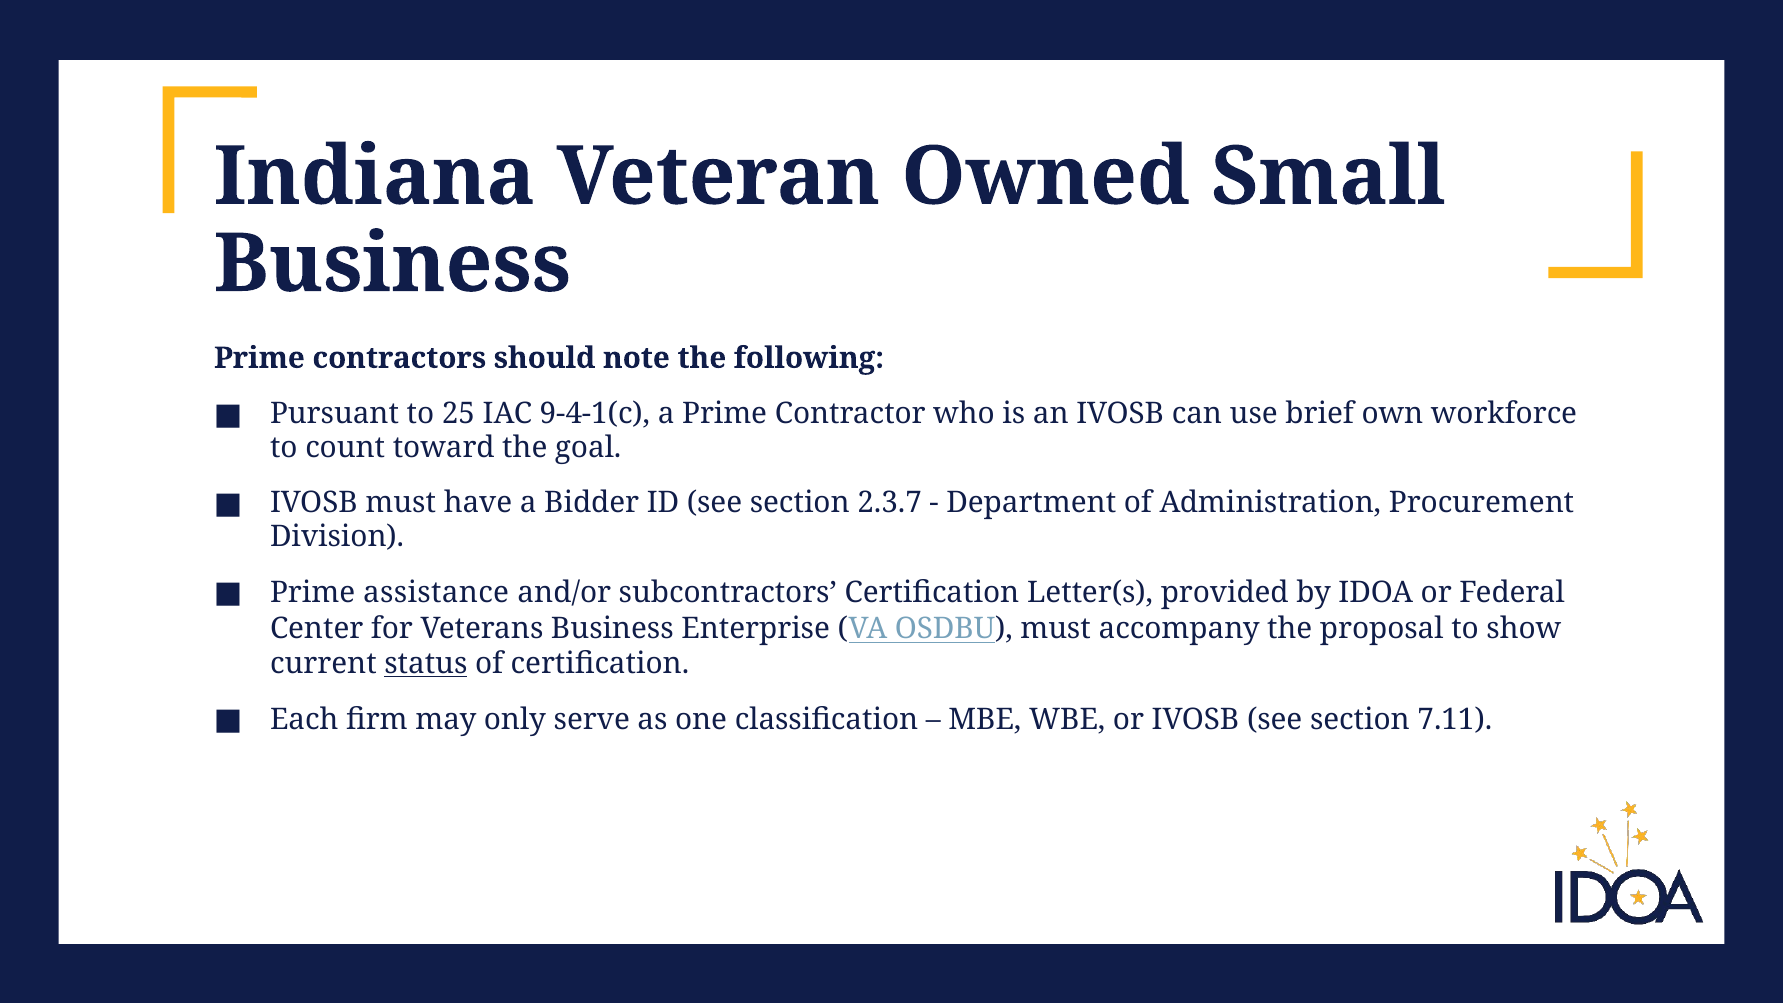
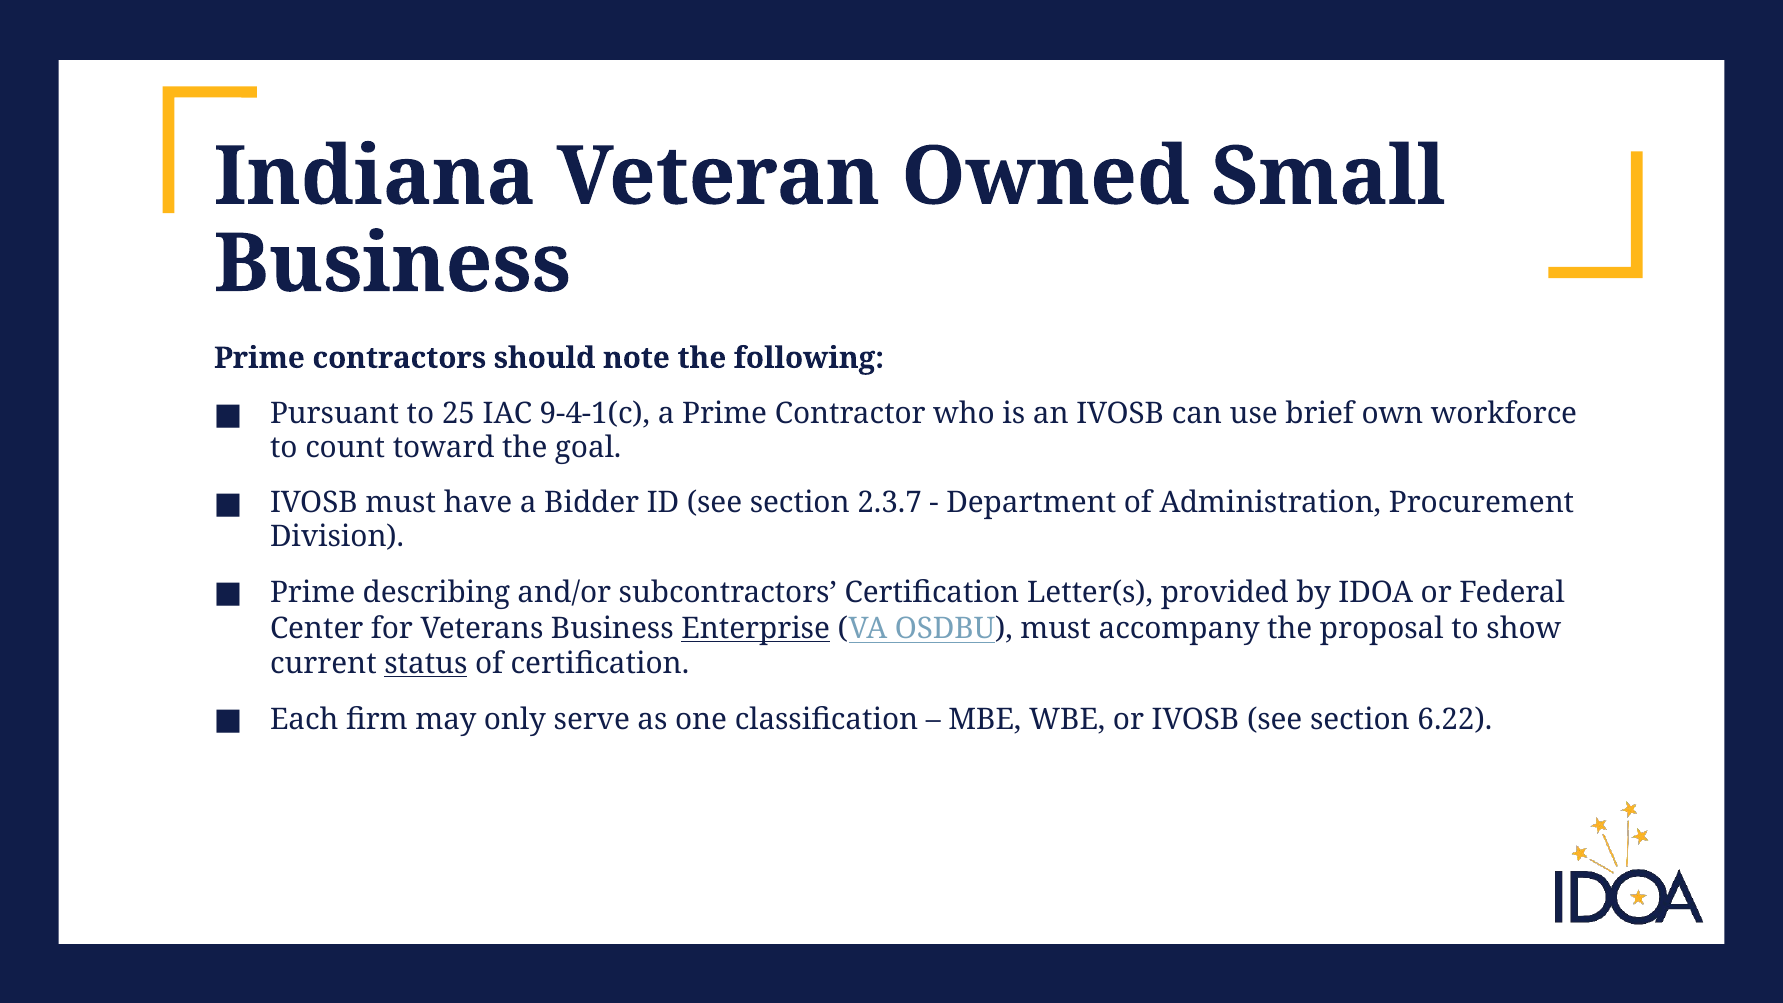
assistance: assistance -> describing
Enterprise underline: none -> present
7.11: 7.11 -> 6.22
